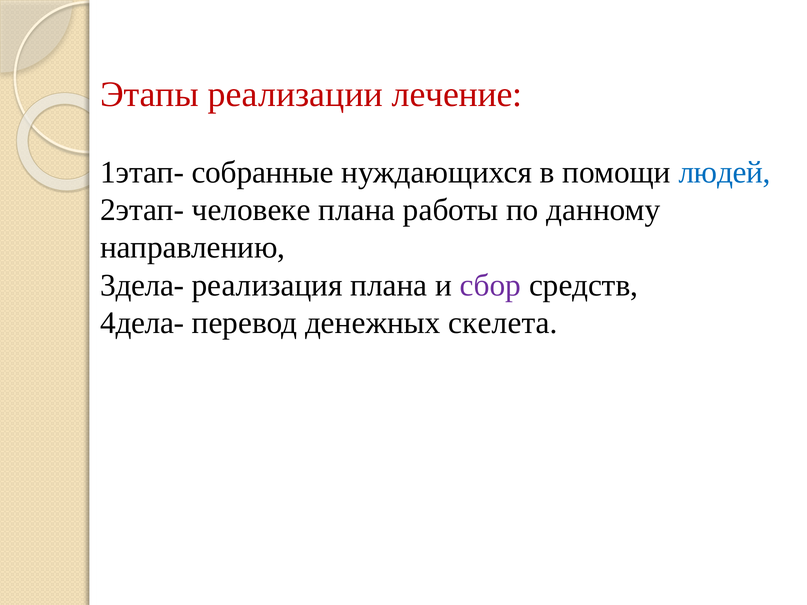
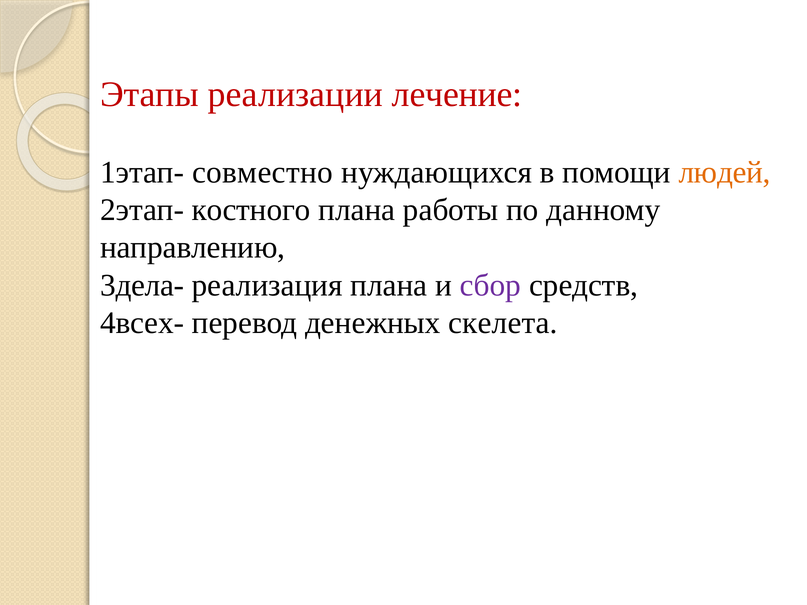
собранные: собранные -> совместно
людей colour: blue -> orange
человеке: человеке -> костного
4дела-: 4дела- -> 4всех-
